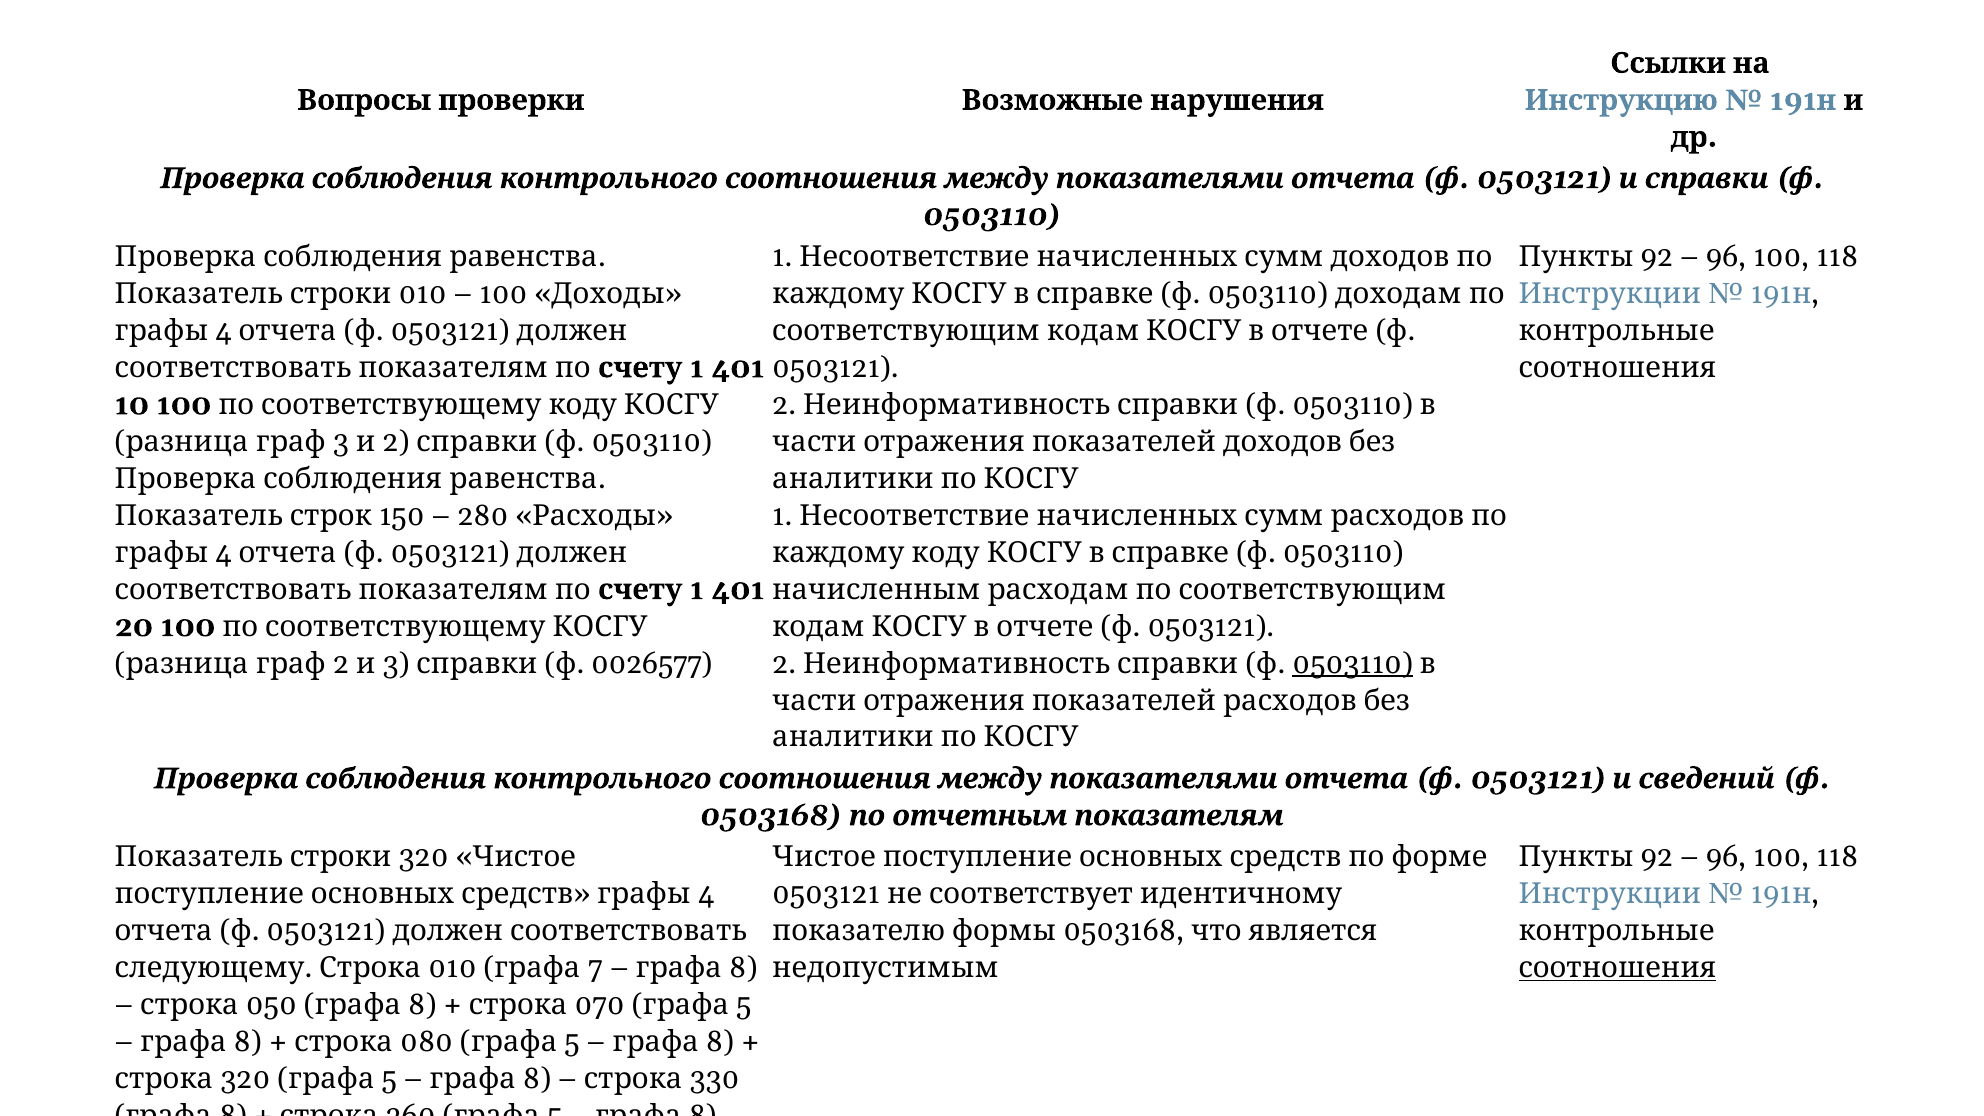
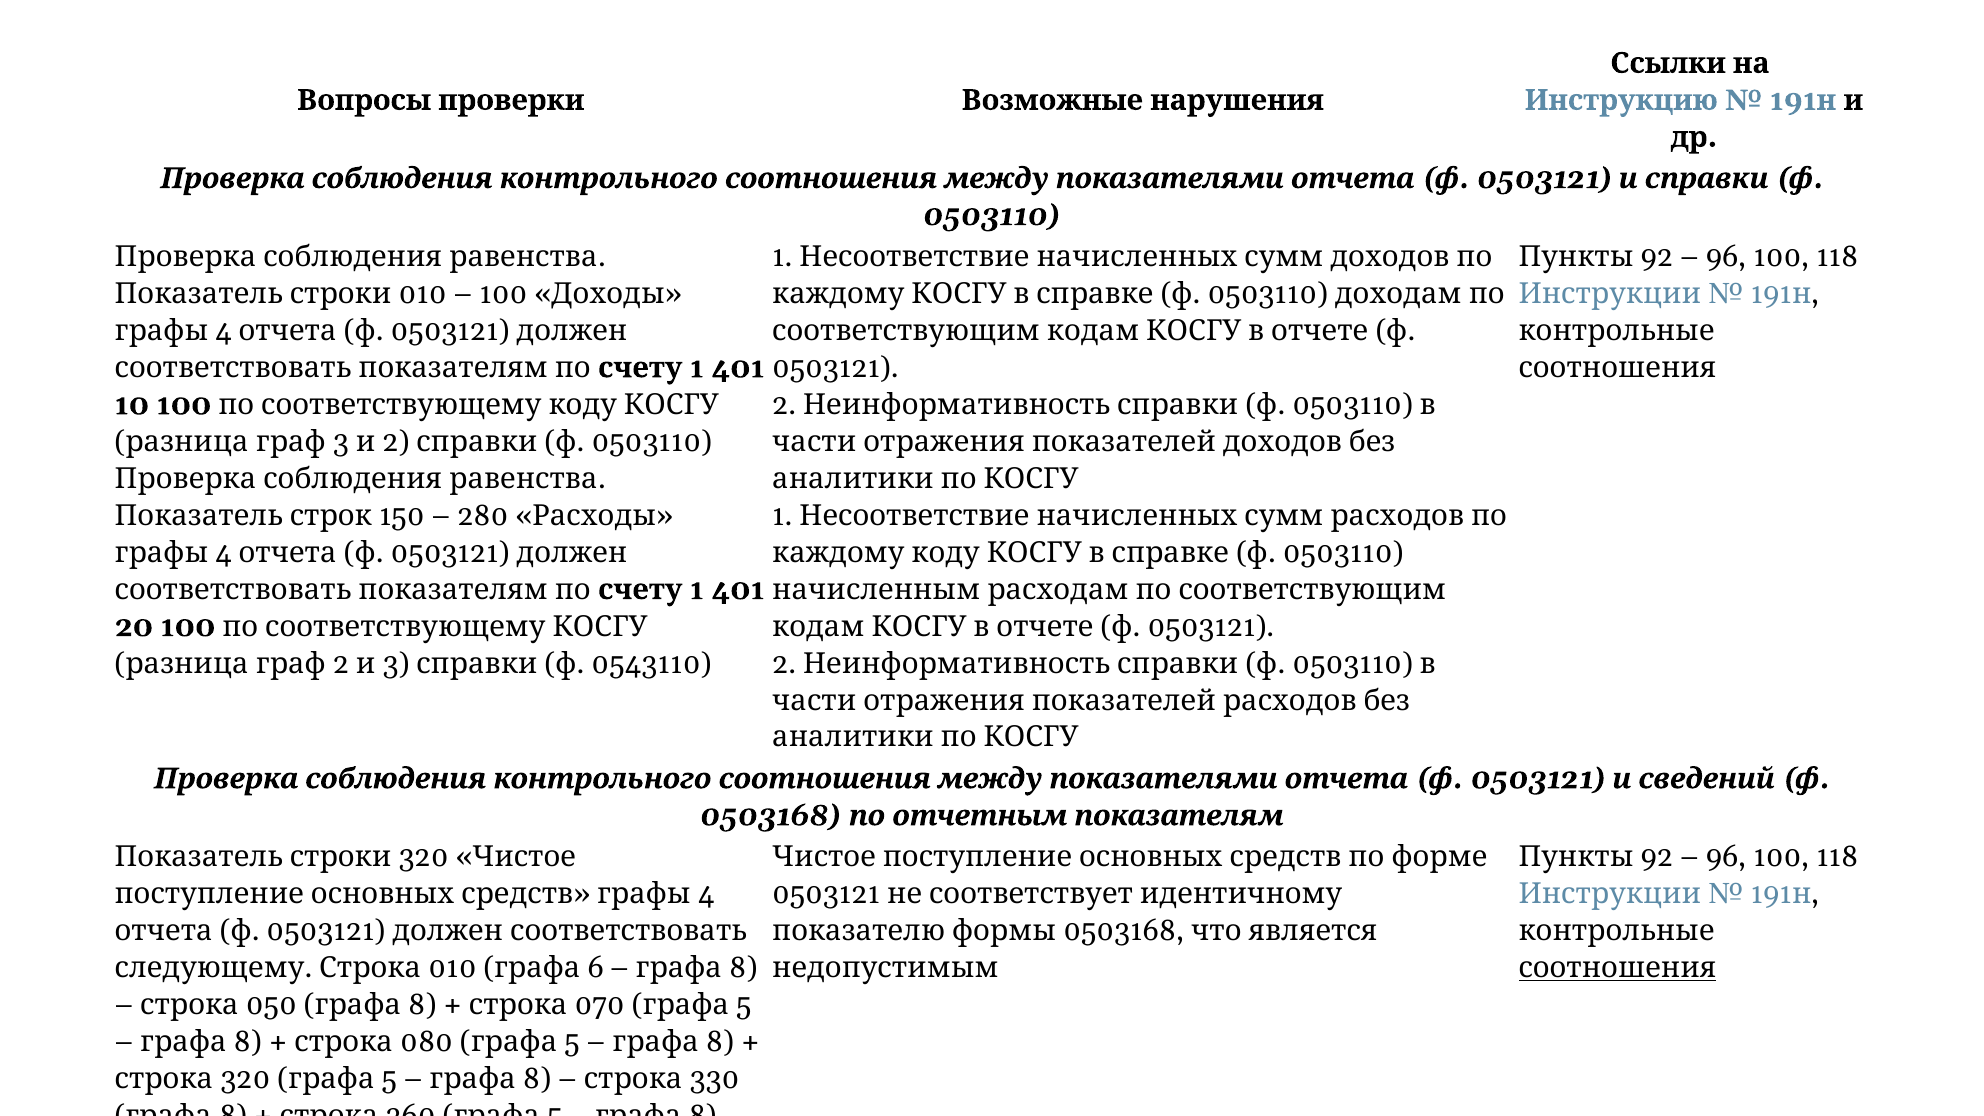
0026577: 0026577 -> 0543110
0503110 at (1353, 663) underline: present -> none
7: 7 -> 6
